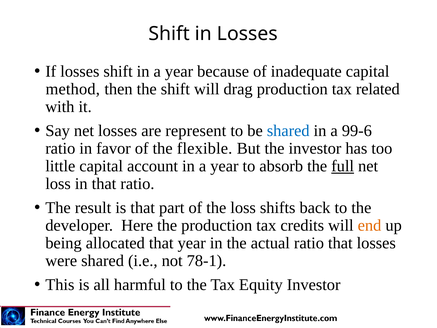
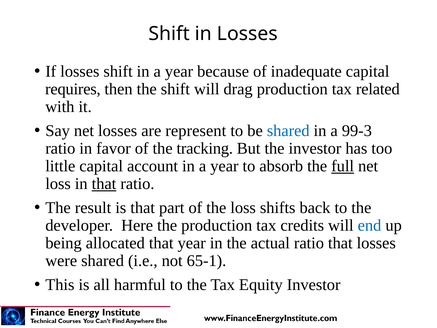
method: method -> requires
99-6: 99-6 -> 99-3
flexible: flexible -> tracking
that at (104, 184) underline: none -> present
end colour: orange -> blue
78-1: 78-1 -> 65-1
